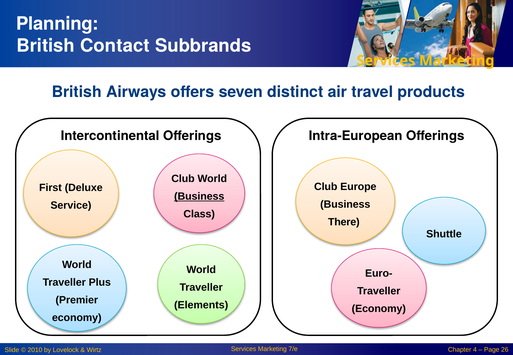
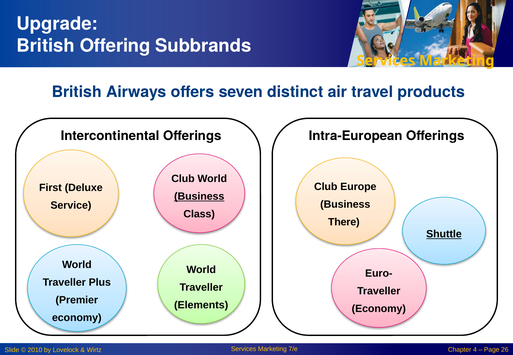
Planning: Planning -> Upgrade
Contact: Contact -> Offering
Shuttle underline: none -> present
